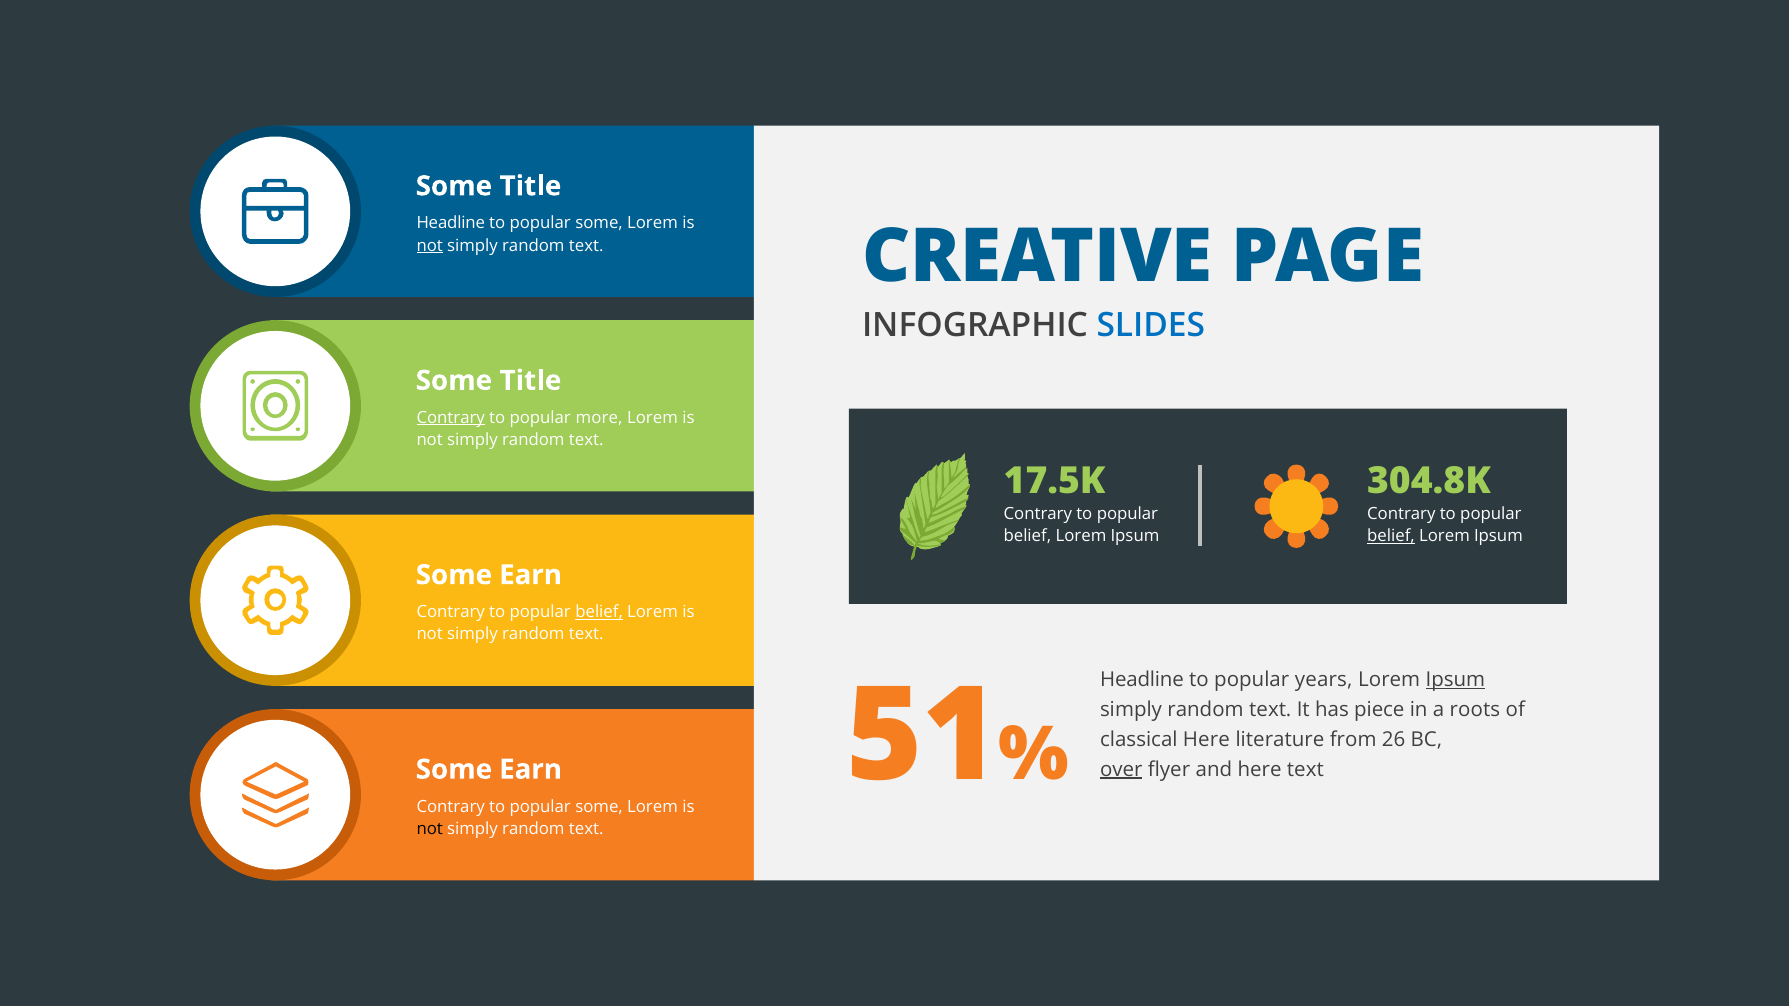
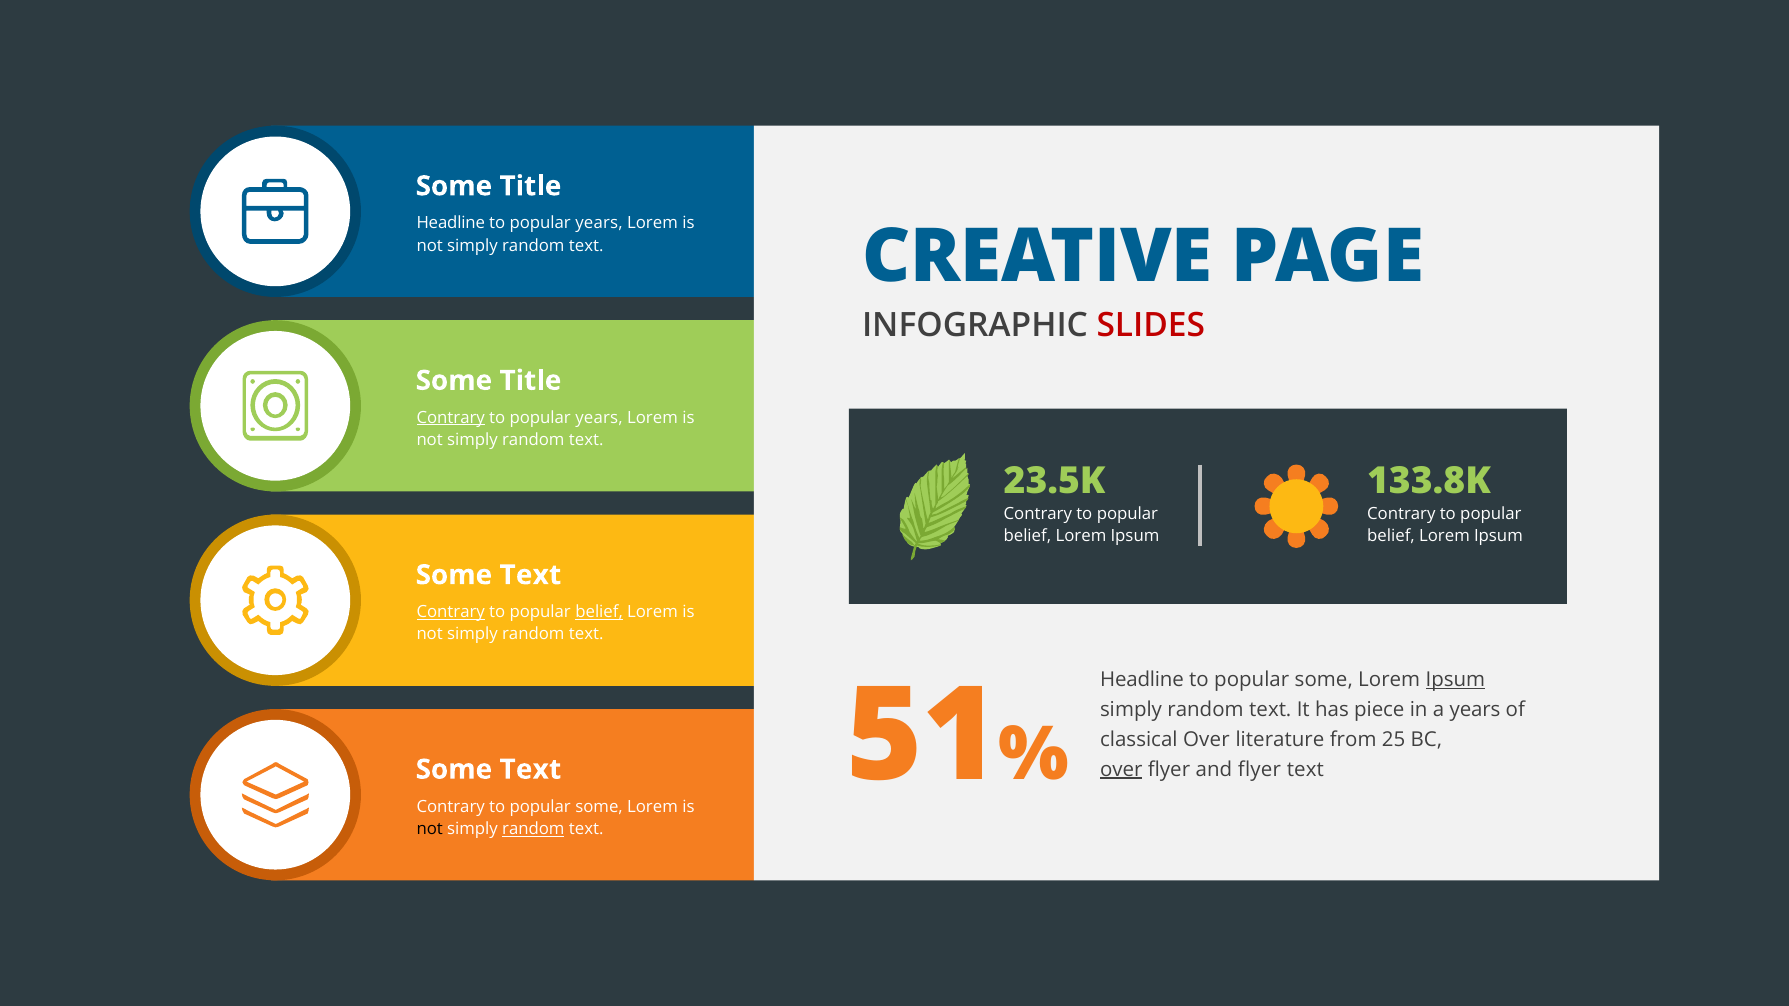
some at (599, 223): some -> years
not at (430, 246) underline: present -> none
SLIDES colour: blue -> red
more at (599, 418): more -> years
17.5K: 17.5K -> 23.5K
304.8K: 304.8K -> 133.8K
belief at (1391, 536) underline: present -> none
Earn at (531, 575): Earn -> Text
Contrary at (451, 612) underline: none -> present
years at (1324, 680): years -> some
a roots: roots -> years
classical Here: Here -> Over
26: 26 -> 25
Earn at (531, 770): Earn -> Text
and here: here -> flyer
random at (533, 829) underline: none -> present
